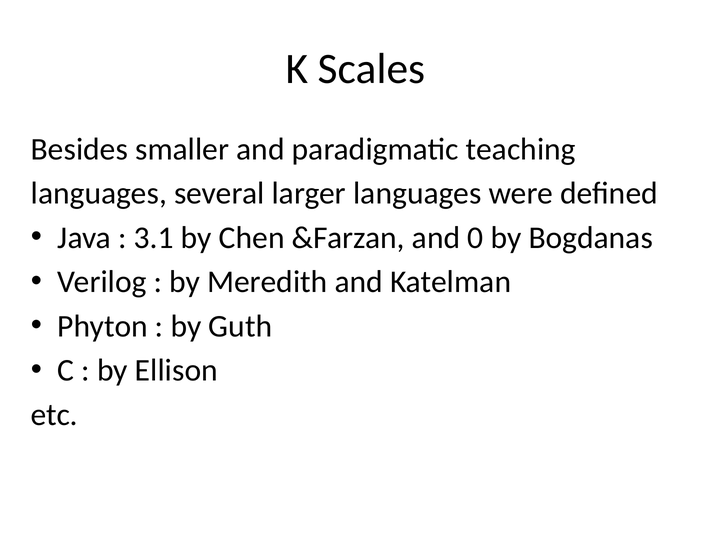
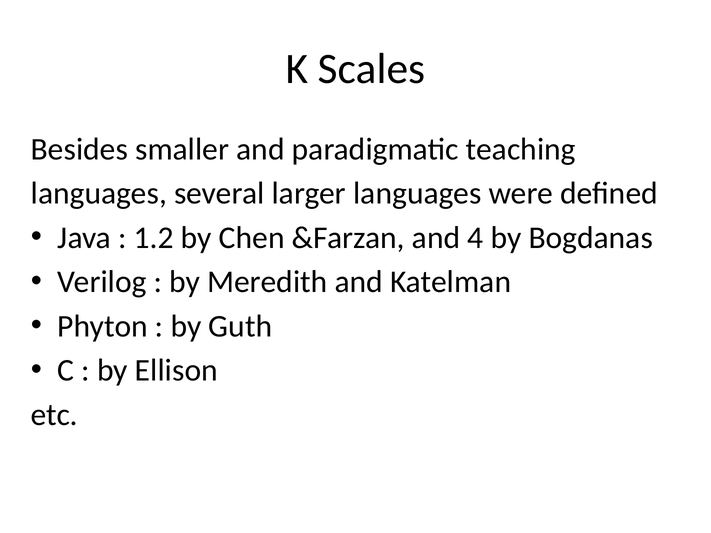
3.1: 3.1 -> 1.2
0: 0 -> 4
